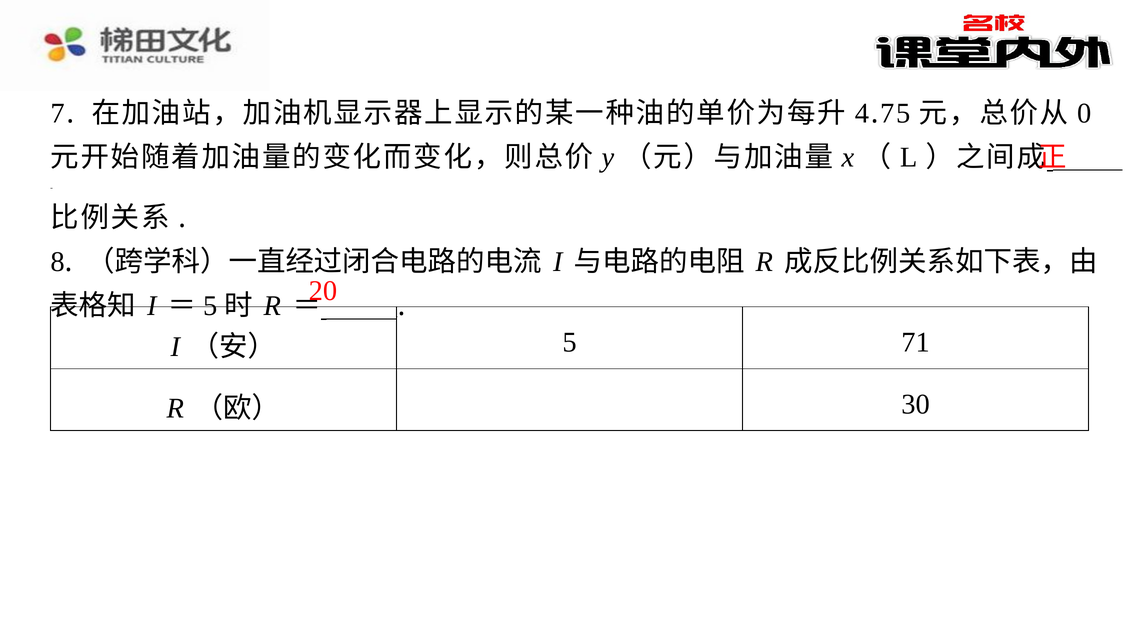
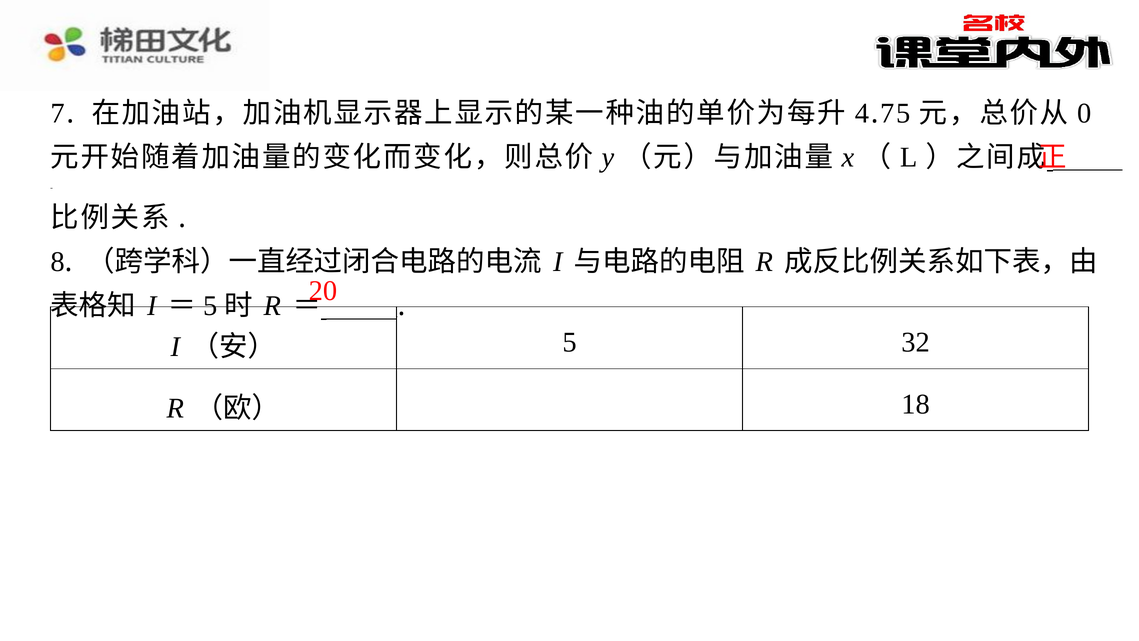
71: 71 -> 32
30: 30 -> 18
